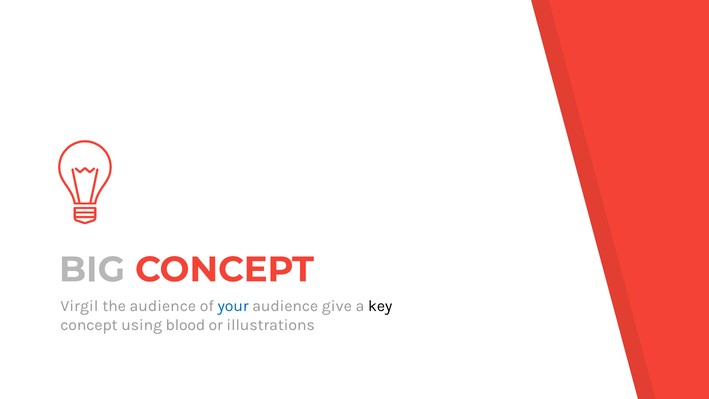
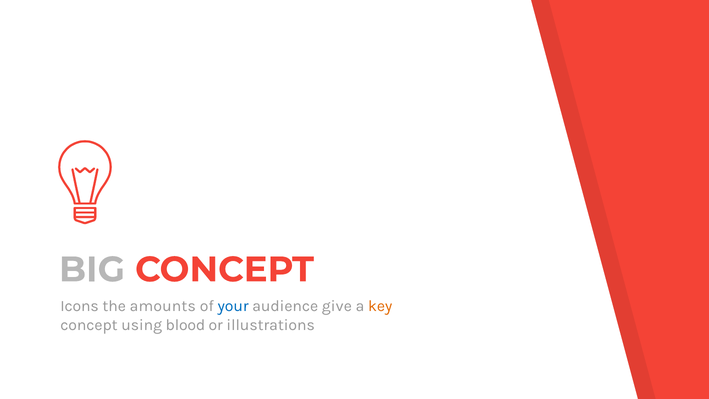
Virgil: Virgil -> Icons
the audience: audience -> amounts
key colour: black -> orange
